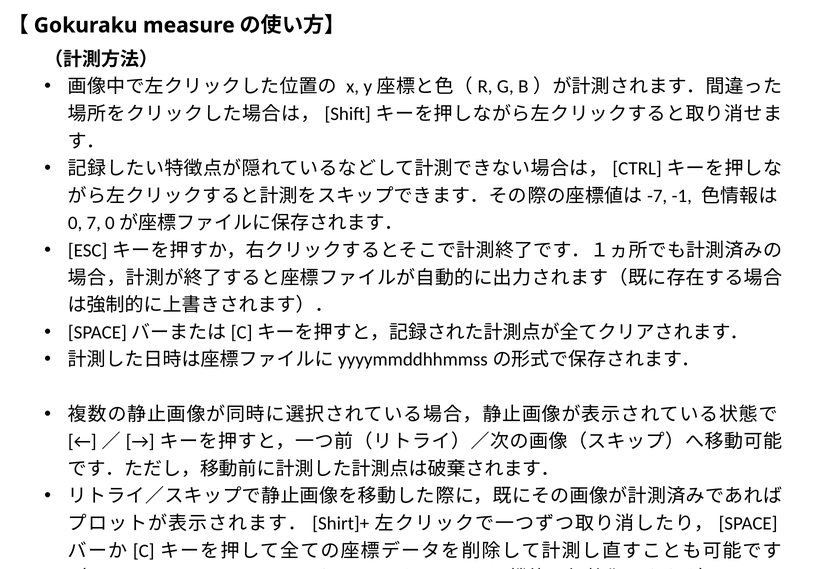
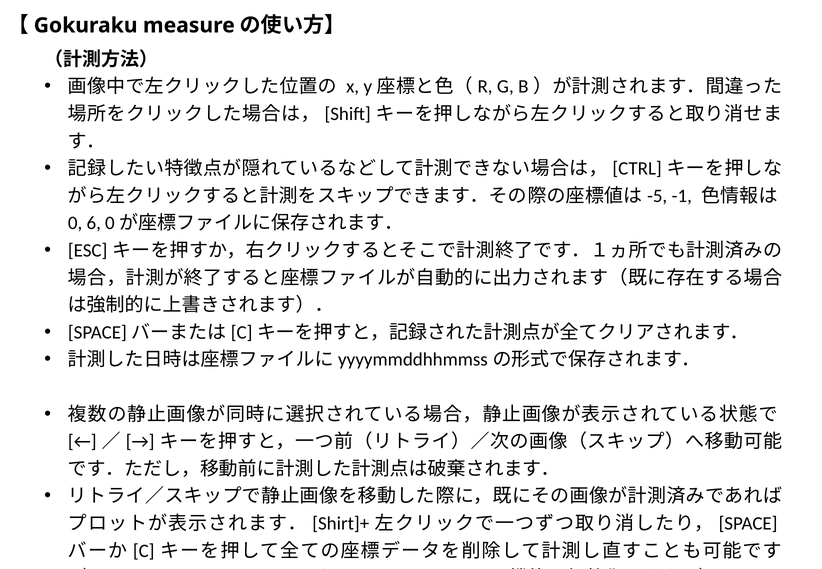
-7: -7 -> -5
7: 7 -> 6
